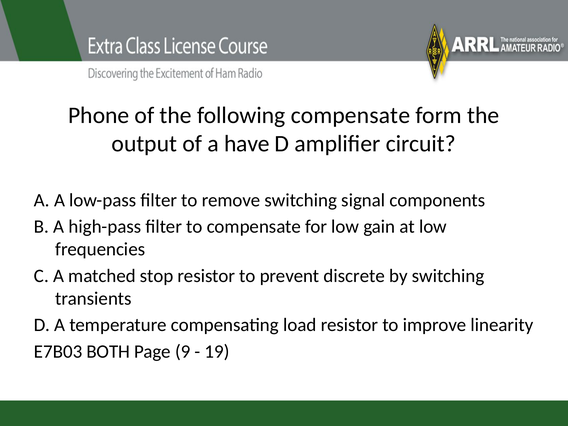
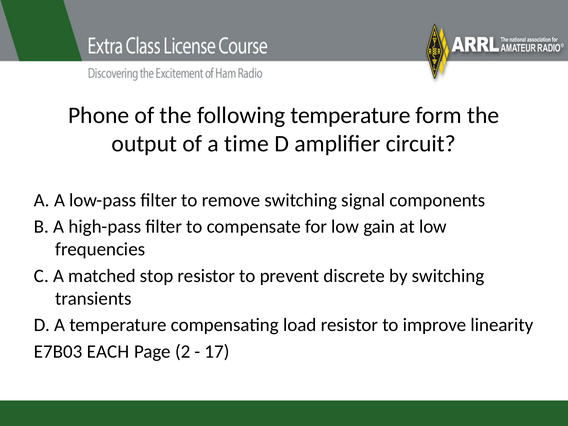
following compensate: compensate -> temperature
have: have -> time
BOTH: BOTH -> EACH
9: 9 -> 2
19: 19 -> 17
